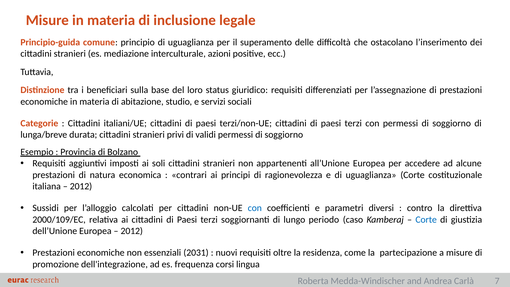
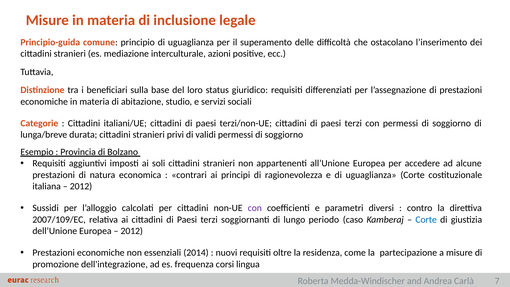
con at (255, 208) colour: blue -> purple
2000/109/EC: 2000/109/EC -> 2007/109/EC
2031: 2031 -> 2014
